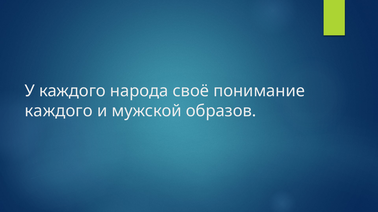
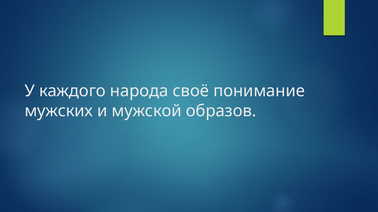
каждого at (59, 111): каждого -> мужских
